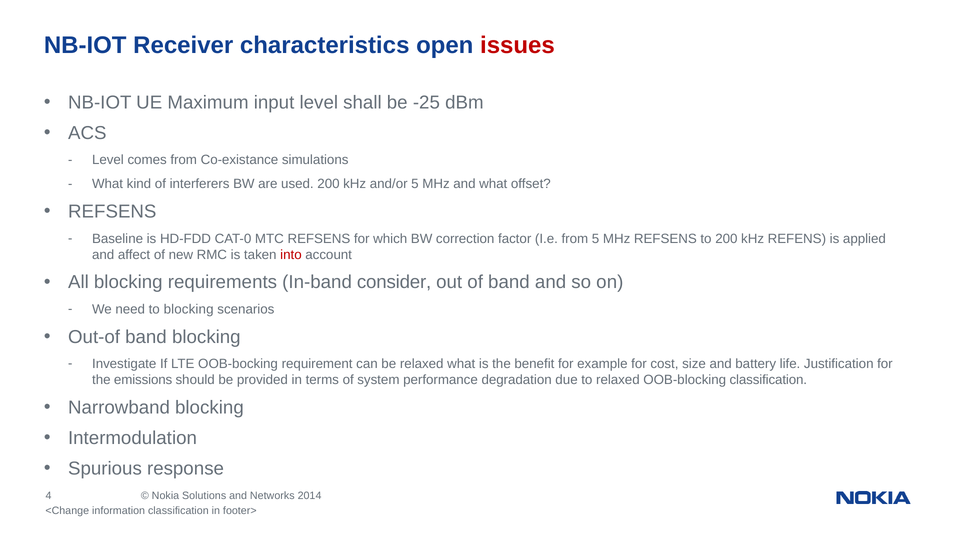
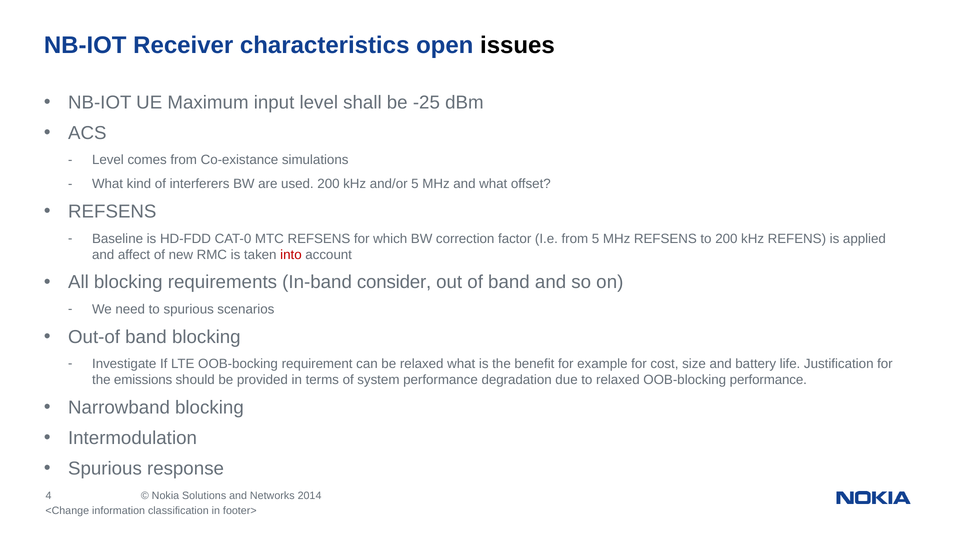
issues colour: red -> black
to blocking: blocking -> spurious
OOB-blocking classification: classification -> performance
